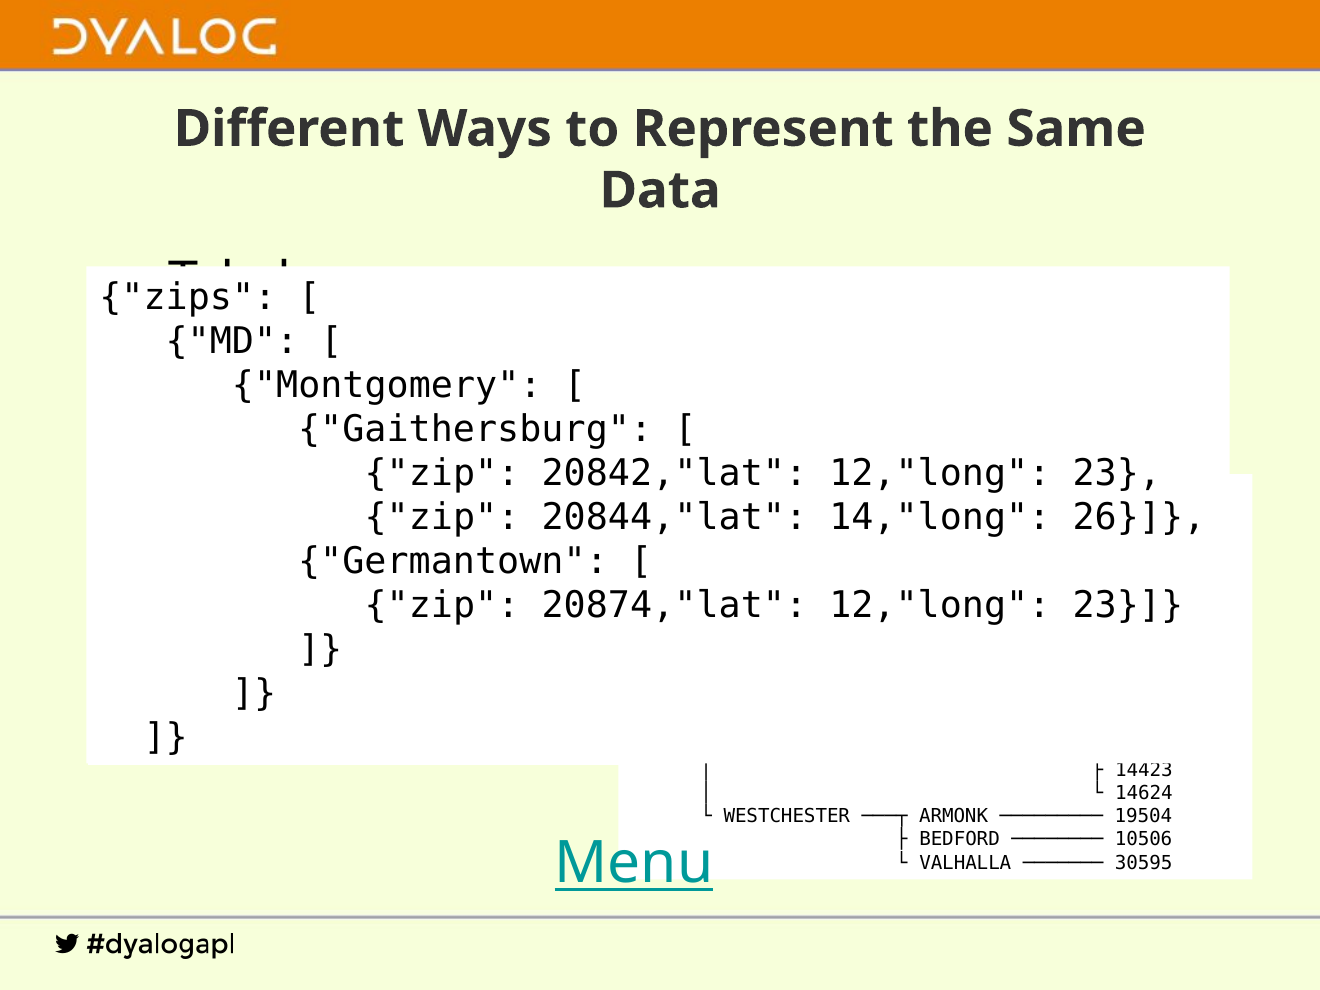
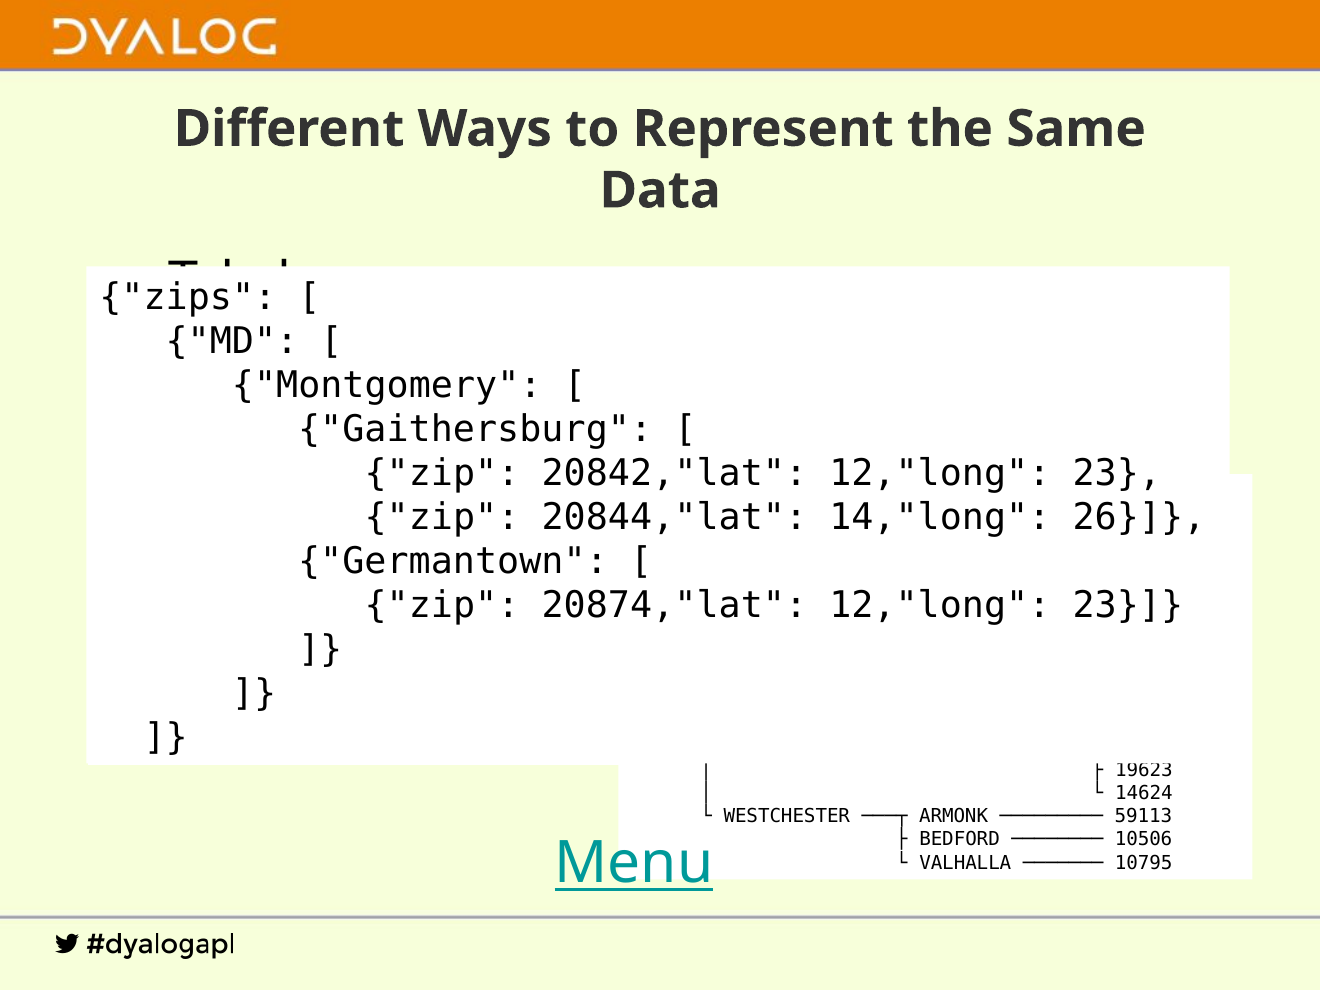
14423: 14423 -> 19623
19504: 19504 -> 59113
30595: 30595 -> 10795
